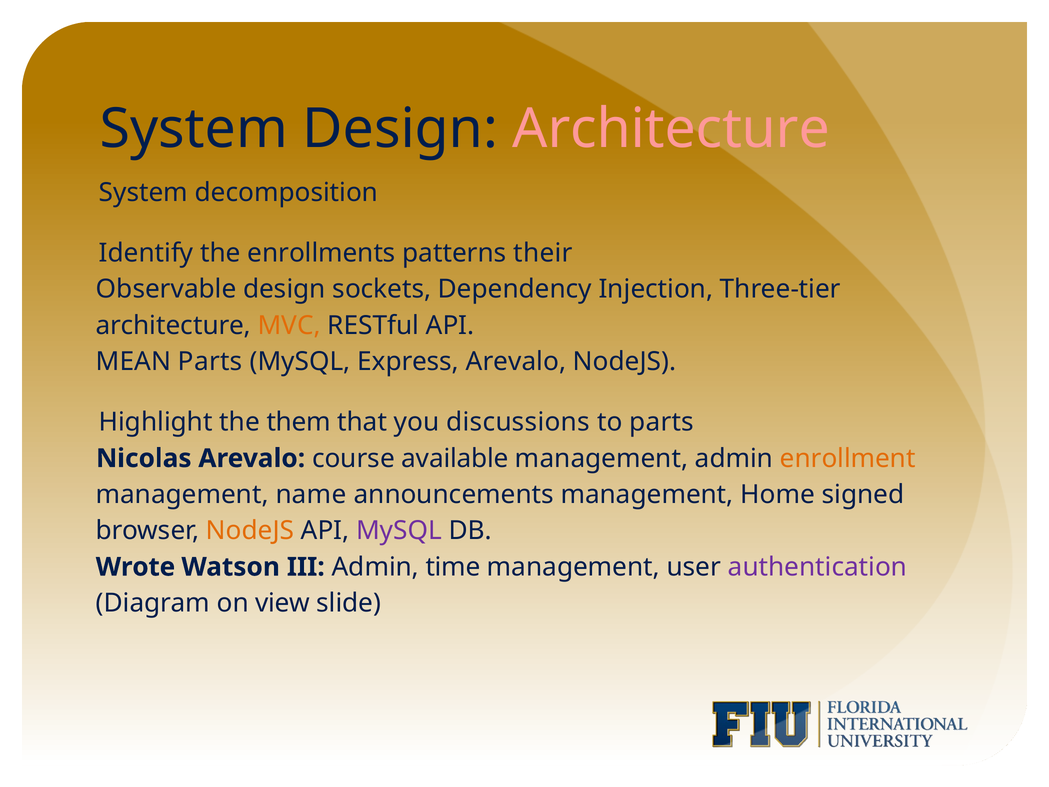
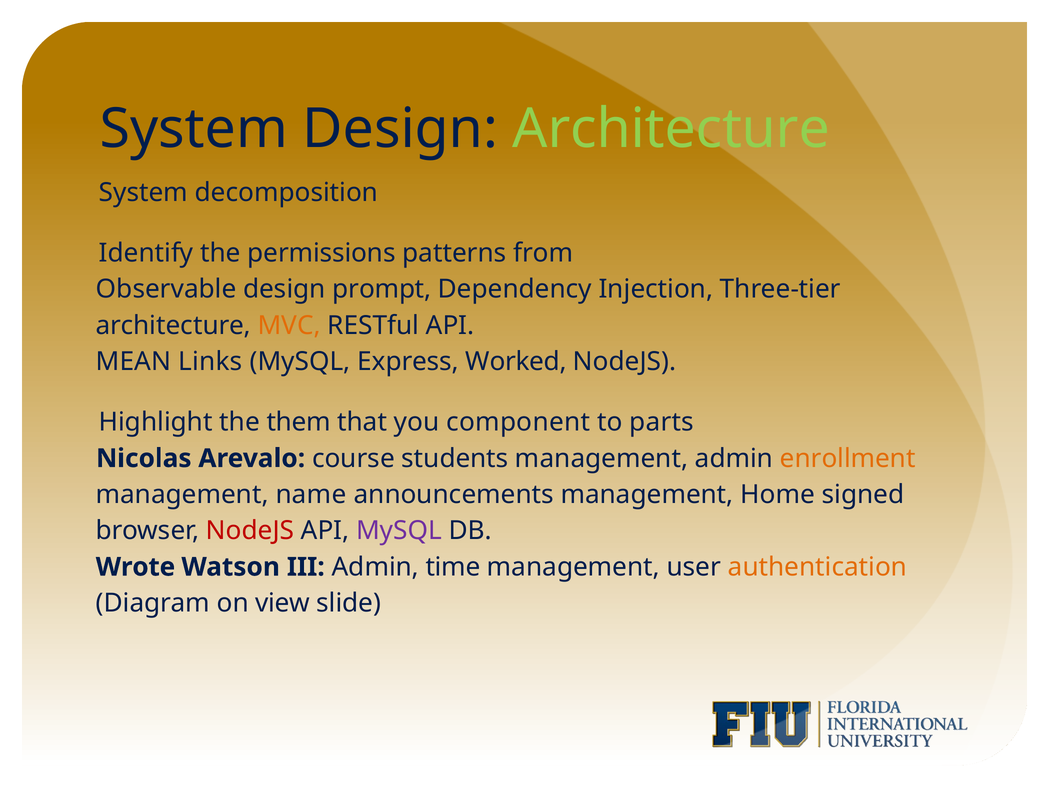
Architecture at (671, 129) colour: pink -> light green
enrollments: enrollments -> permissions
their: their -> from
sockets: sockets -> prompt
Parts at (210, 361): Parts -> Links
Express Arevalo: Arevalo -> Worked
discussions: discussions -> component
available: available -> students
NodeJS at (250, 531) colour: orange -> red
authentication colour: purple -> orange
